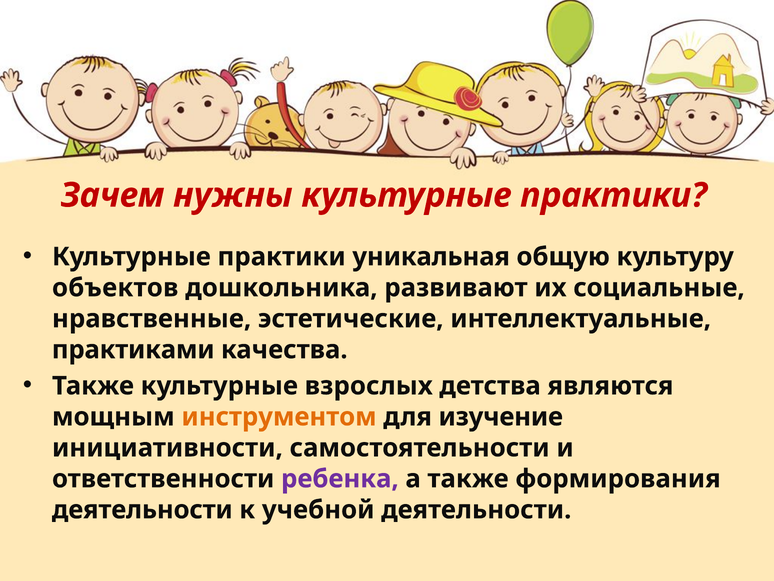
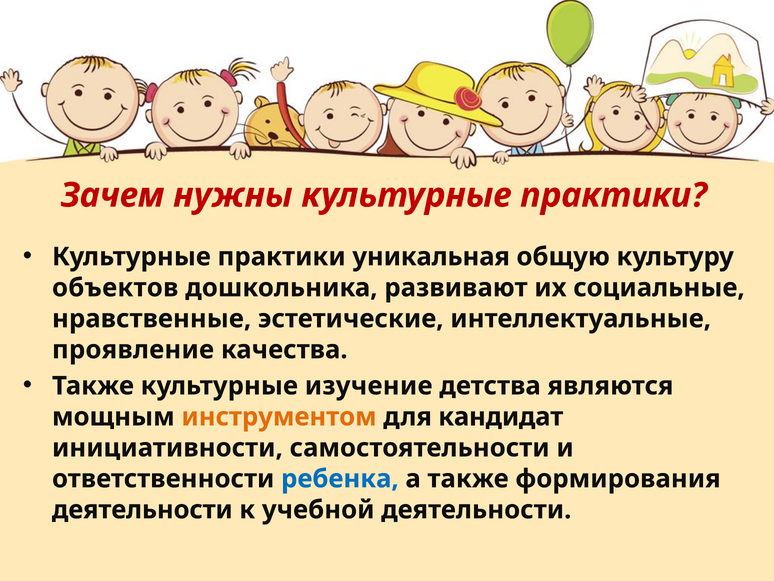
практиками: практиками -> проявление
взрослых: взрослых -> изучение
изучение: изучение -> кандидат
ребенка colour: purple -> blue
